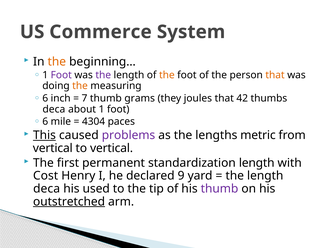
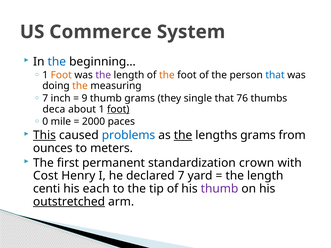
the at (57, 62) colour: orange -> blue
Foot at (61, 75) colour: purple -> orange
that at (275, 75) colour: orange -> blue
6 at (45, 98): 6 -> 7
7: 7 -> 9
joules: joules -> single
42: 42 -> 76
foot at (118, 109) underline: none -> present
6 at (45, 122): 6 -> 0
4304: 4304 -> 2000
problems colour: purple -> blue
the at (183, 135) underline: none -> present
lengths metric: metric -> grams
vertical at (53, 148): vertical -> ounces
to vertical: vertical -> meters
standardization length: length -> crown
declared 9: 9 -> 7
deca at (47, 189): deca -> centi
used: used -> each
